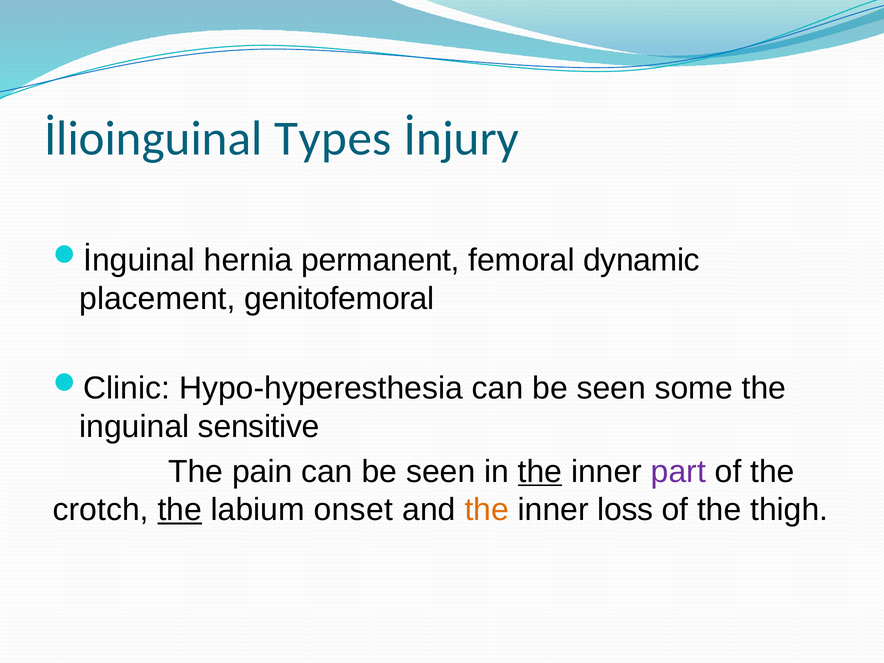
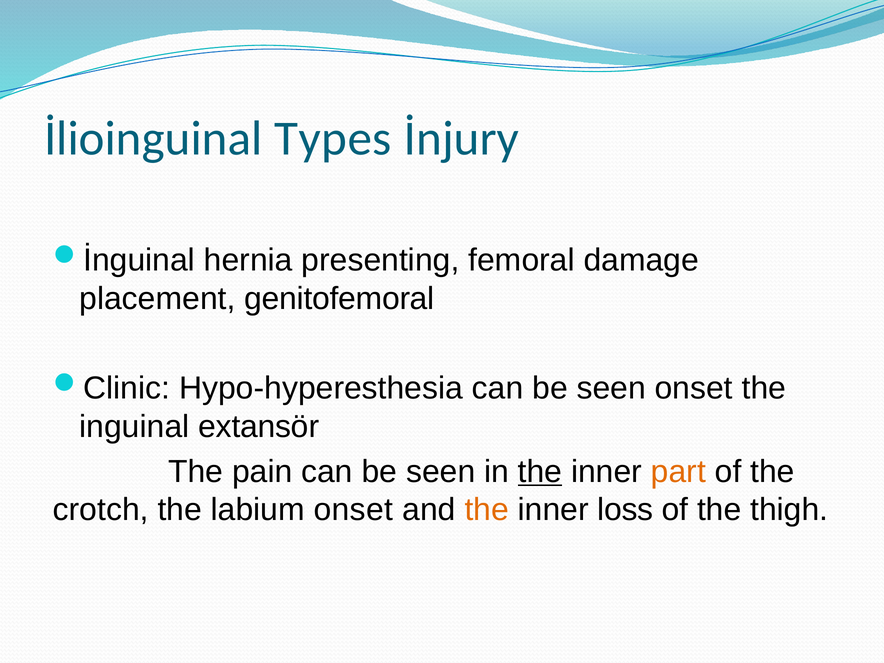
permanent: permanent -> presenting
dynamic: dynamic -> damage
seen some: some -> onset
sensitive: sensitive -> extansör
part colour: purple -> orange
the at (180, 510) underline: present -> none
